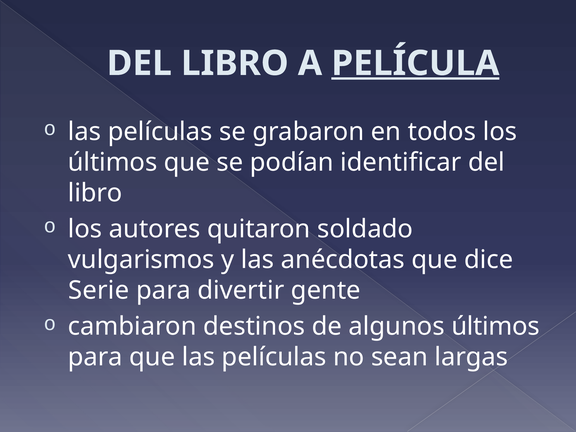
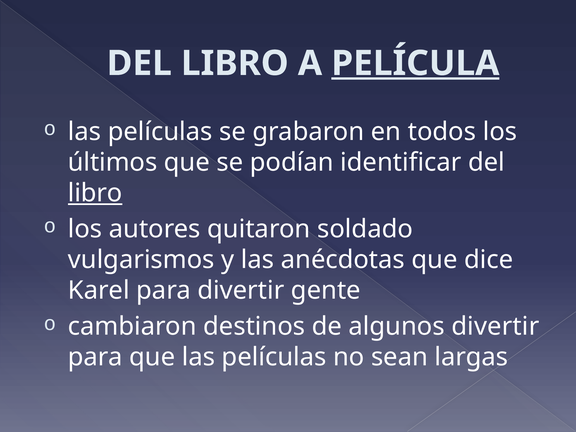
libro at (95, 193) underline: none -> present
Serie: Serie -> Karel
algunos últimos: últimos -> divertir
